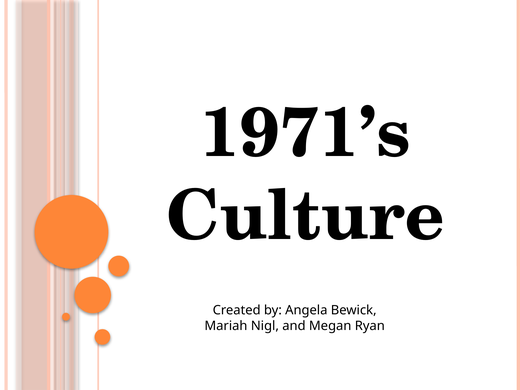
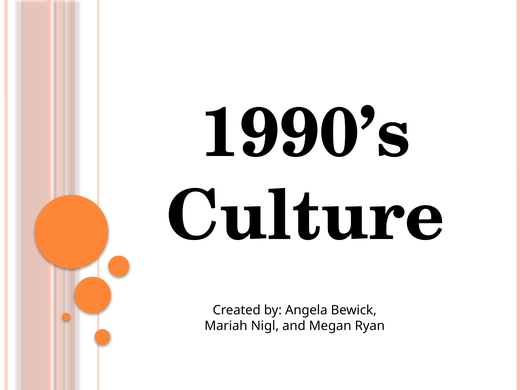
1971’s: 1971’s -> 1990’s
